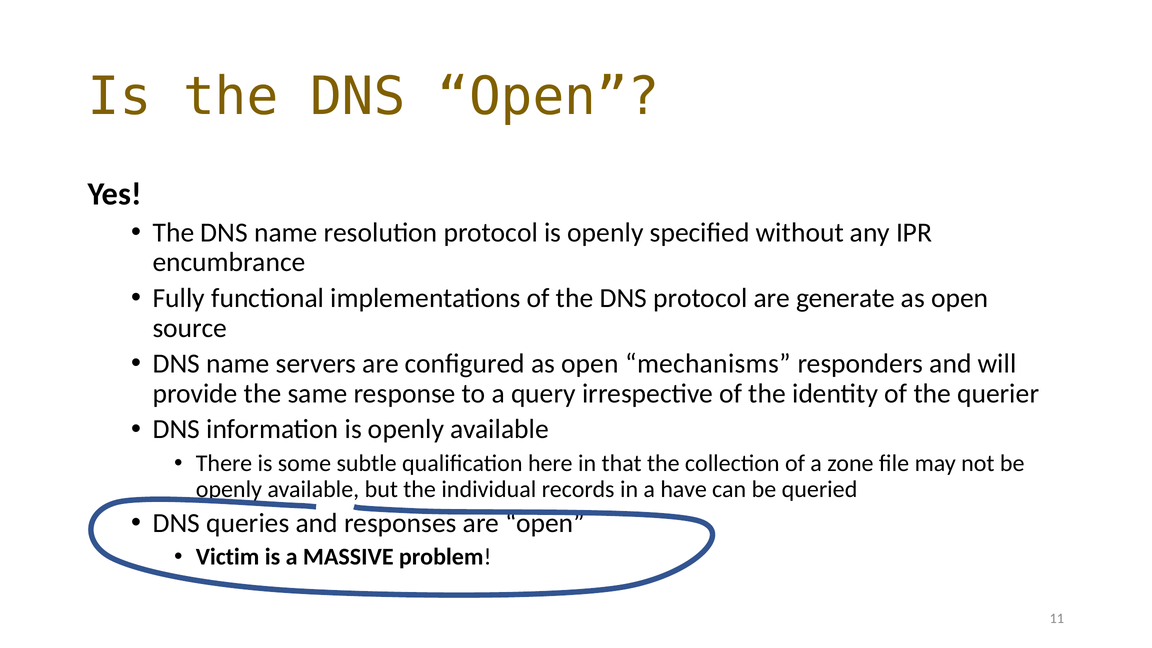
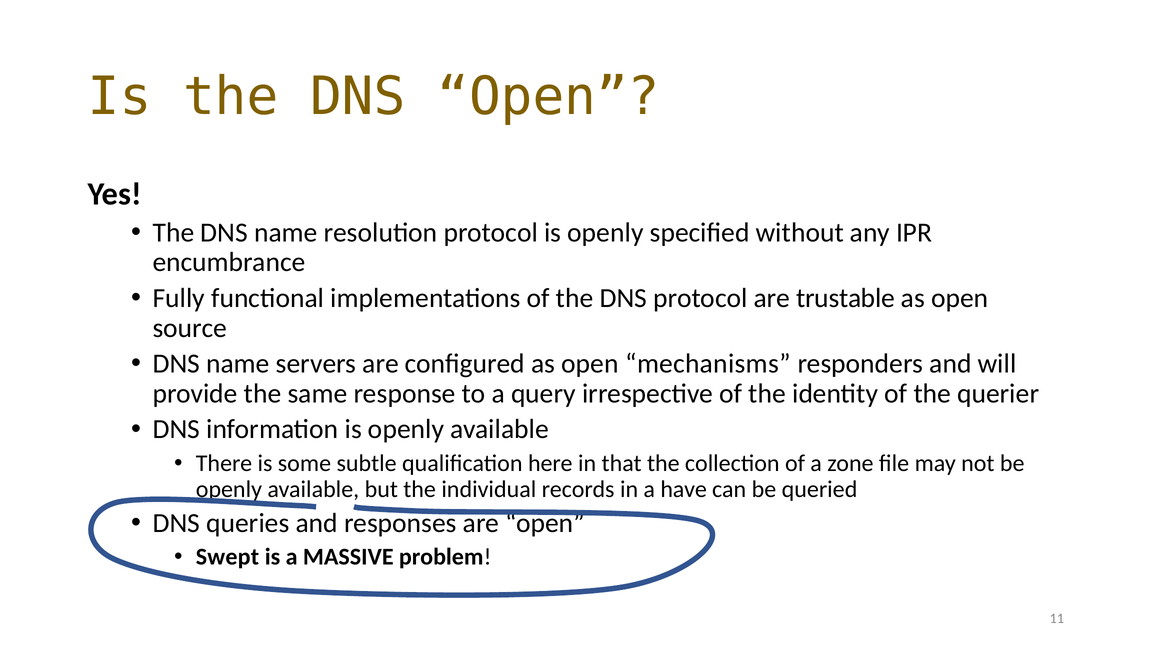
generate: generate -> trustable
Victim: Victim -> Swept
